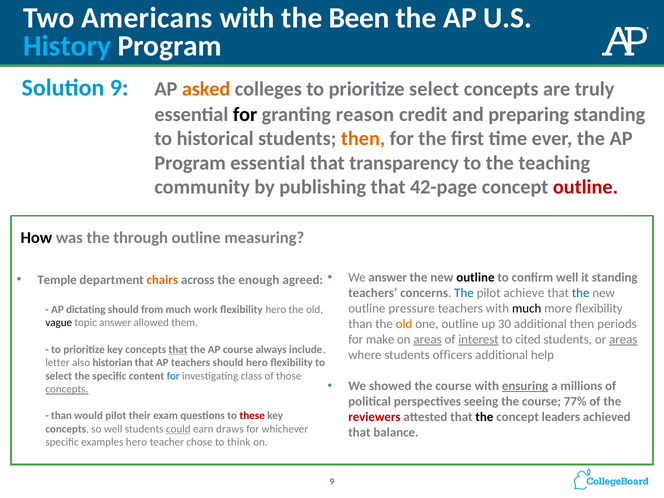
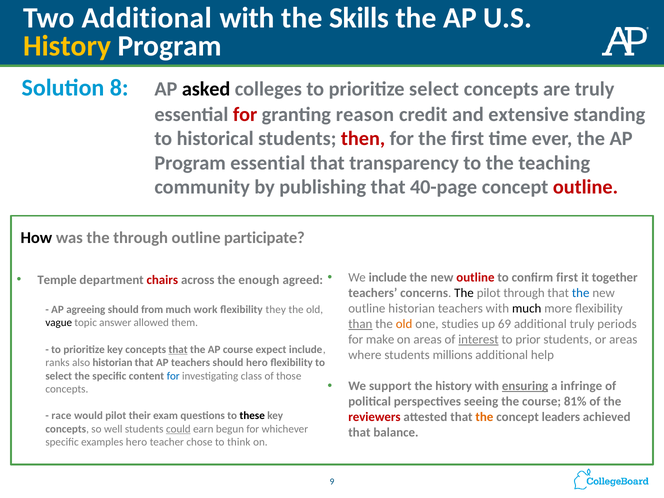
Two Americans: Americans -> Additional
Been: Been -> Skills
History at (67, 46) colour: light blue -> yellow
Solution 9: 9 -> 8
asked colour: orange -> black
for at (245, 114) colour: black -> red
preparing: preparing -> extensive
then at (363, 139) colour: orange -> red
42-page: 42-page -> 40-page
measuring: measuring -> participate
We answer: answer -> include
outline at (475, 277) colour: black -> red
confirm well: well -> first
it standing: standing -> together
chairs colour: orange -> red
The at (464, 293) colour: blue -> black
pilot achieve: achieve -> through
outline pressure: pressure -> historian
dictating: dictating -> agreeing
flexibility hero: hero -> they
than at (360, 324) underline: none -> present
one outline: outline -> studies
30: 30 -> 69
additional then: then -> truly
areas at (428, 340) underline: present -> none
cited: cited -> prior
areas at (623, 340) underline: present -> none
always: always -> expect
officers: officers -> millions
letter: letter -> ranks
showed: showed -> support
course at (453, 386): course -> history
millions: millions -> infringe
concepts at (67, 389) underline: present -> none
77%: 77% -> 81%
than at (61, 416): than -> race
these colour: red -> black
the at (484, 417) colour: black -> orange
draws: draws -> begun
